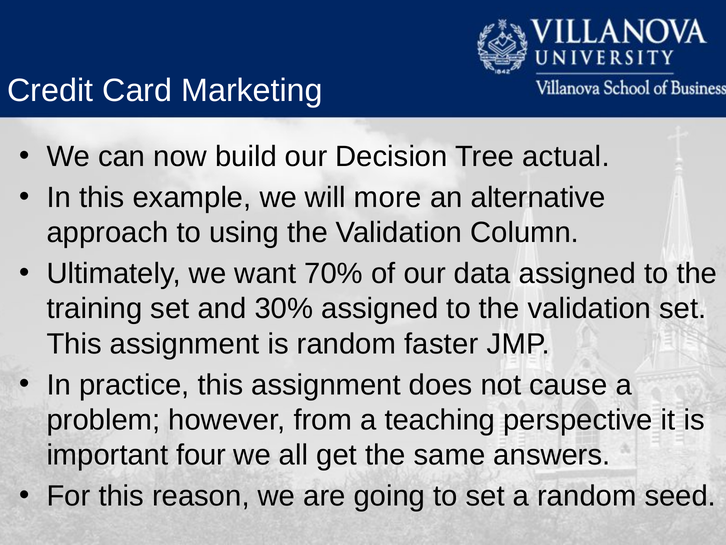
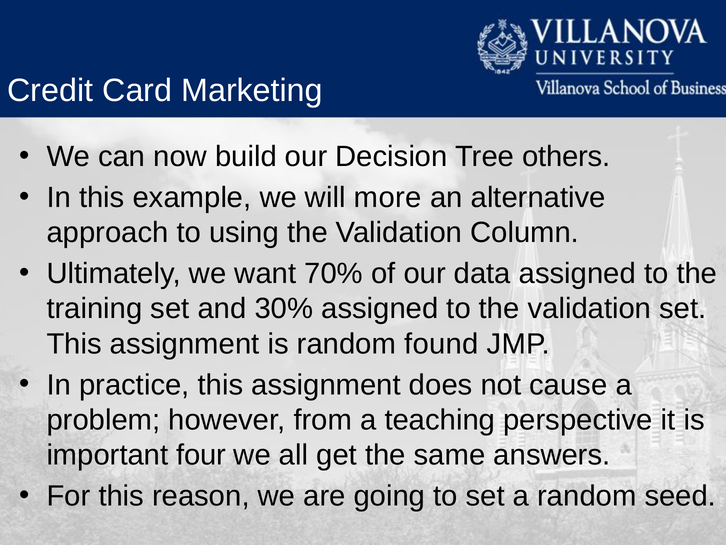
actual: actual -> others
faster: faster -> found
